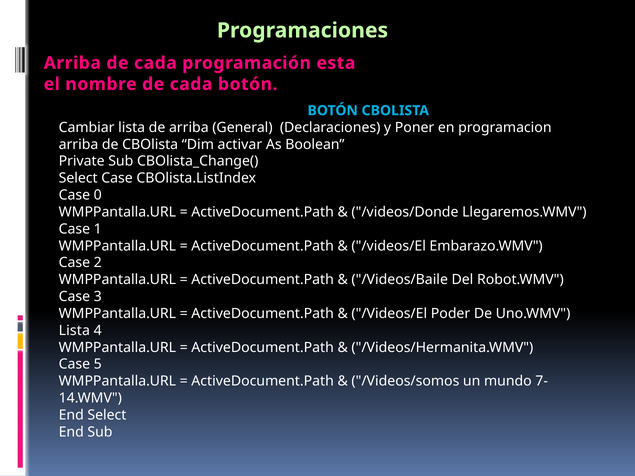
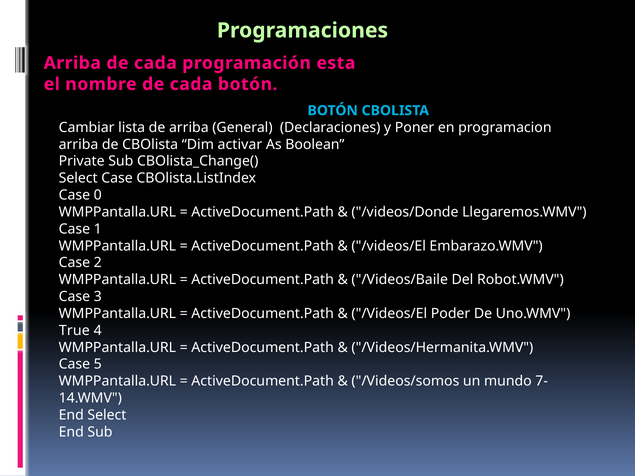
Lista at (74, 331): Lista -> True
